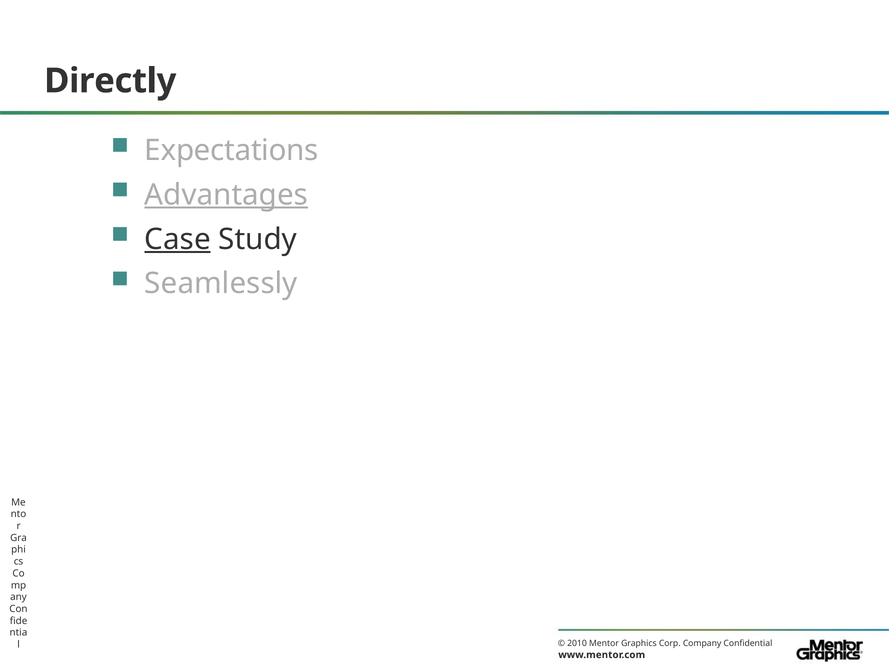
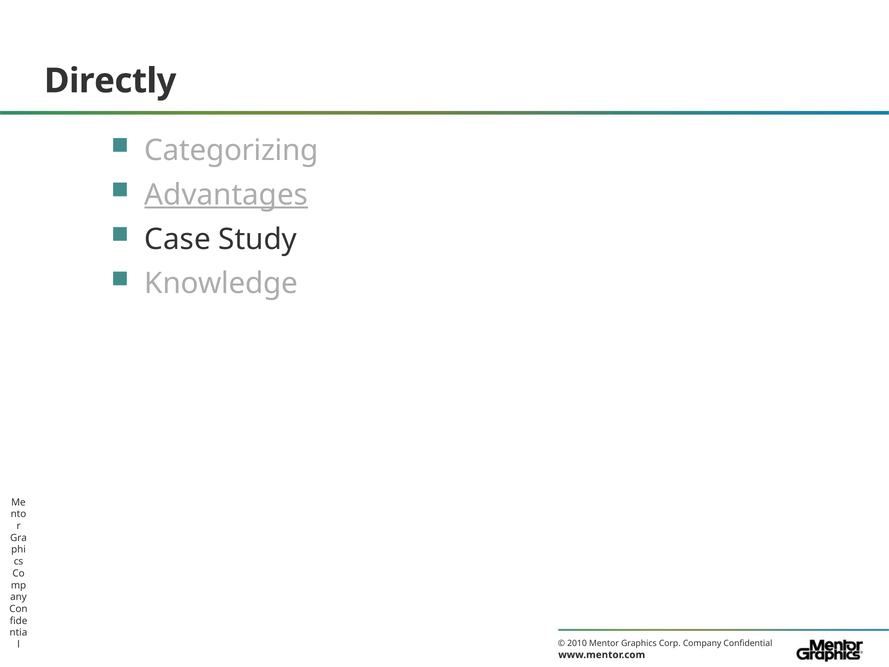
Expectations: Expectations -> Categorizing
Case underline: present -> none
Seamlessly: Seamlessly -> Knowledge
